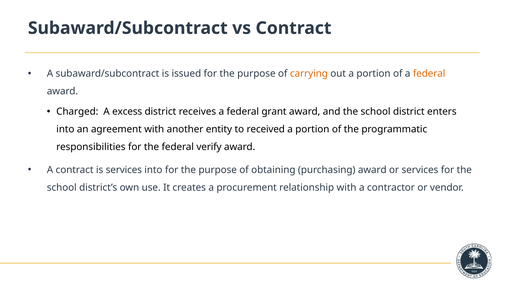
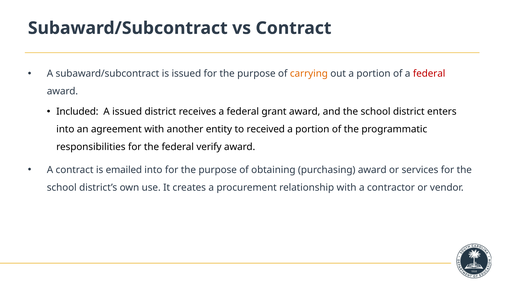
federal at (429, 74) colour: orange -> red
Charged: Charged -> Included
A excess: excess -> issued
is services: services -> emailed
